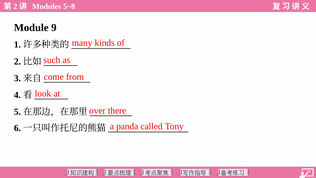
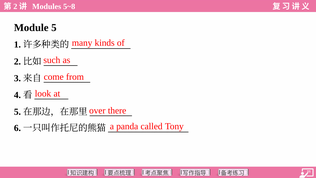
9: 9 -> 5
